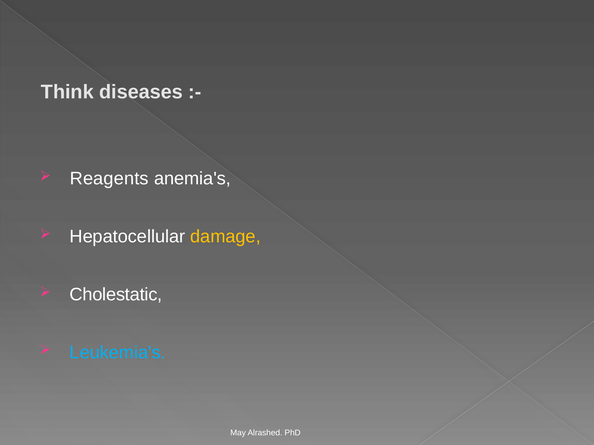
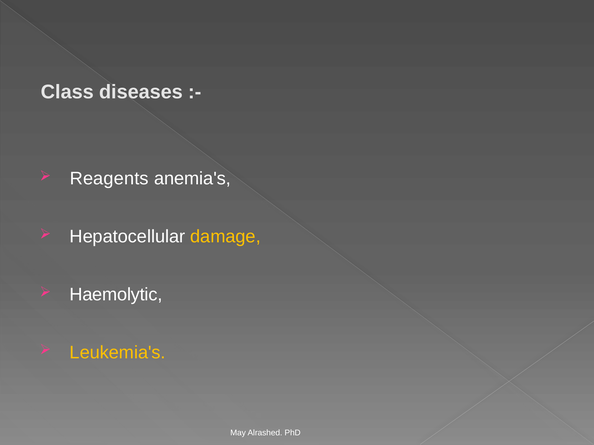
Think: Think -> Class
Cholestatic: Cholestatic -> Haemolytic
Leukemia's colour: light blue -> yellow
